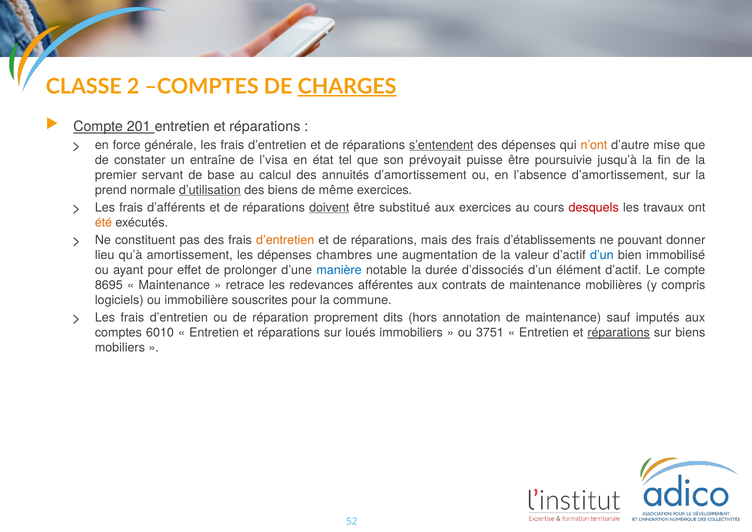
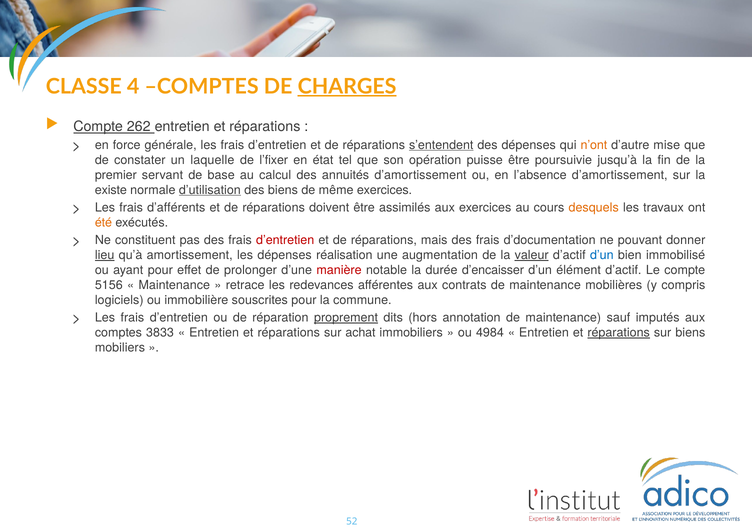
2: 2 -> 4
201: 201 -> 262
entraîne: entraîne -> laquelle
l’visa: l’visa -> l’fixer
prévoyait: prévoyait -> opération
prend: prend -> existe
doivent underline: present -> none
substitué: substitué -> assimilés
desquels colour: red -> orange
d’entretien at (285, 240) colour: orange -> red
d’établissements: d’établissements -> d’documentation
lieu underline: none -> present
chambres: chambres -> réalisation
valeur underline: none -> present
manière colour: blue -> red
d’dissociés: d’dissociés -> d’encaisser
8695: 8695 -> 5156
proprement underline: none -> present
6010: 6010 -> 3833
loués: loués -> achat
3751: 3751 -> 4984
